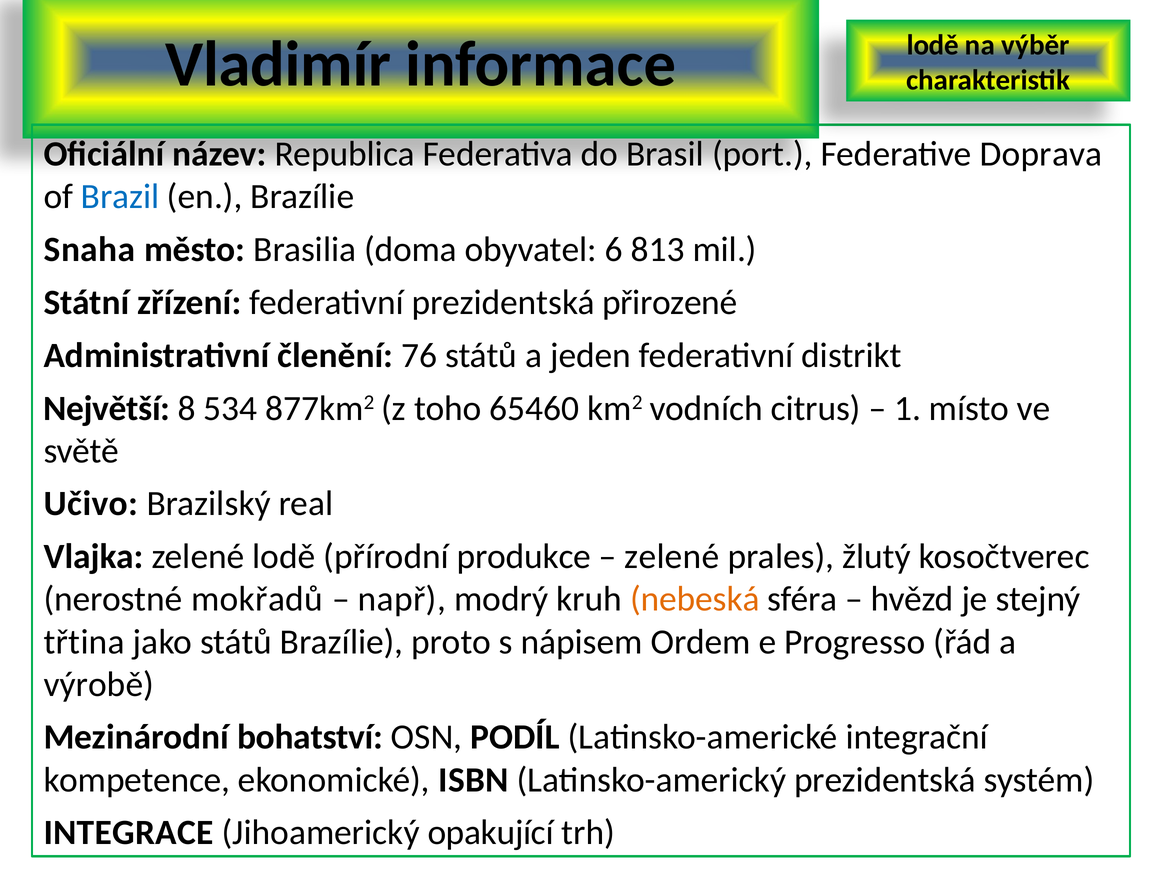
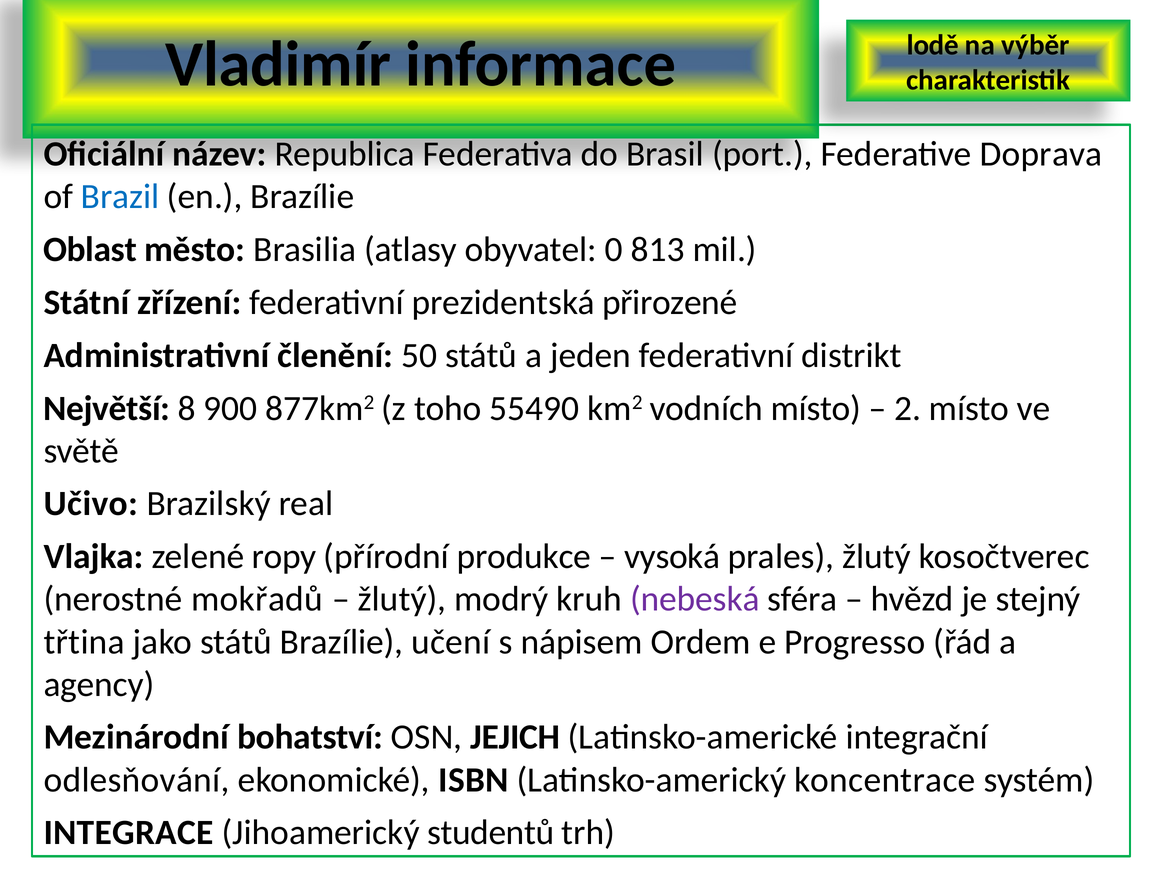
Snaha: Snaha -> Oblast
doma: doma -> atlasy
6: 6 -> 0
76: 76 -> 50
534: 534 -> 900
65460: 65460 -> 55490
vodních citrus: citrus -> místo
1: 1 -> 2
zelené lodě: lodě -> ropy
zelené at (672, 557): zelené -> vysoká
např at (402, 600): např -> žlutý
nebeská colour: orange -> purple
proto: proto -> učení
výrobě: výrobě -> agency
PODÍL: PODÍL -> JEJICH
kompetence: kompetence -> odlesňování
Latinsko-americký prezidentská: prezidentská -> koncentrace
opakující: opakující -> studentů
